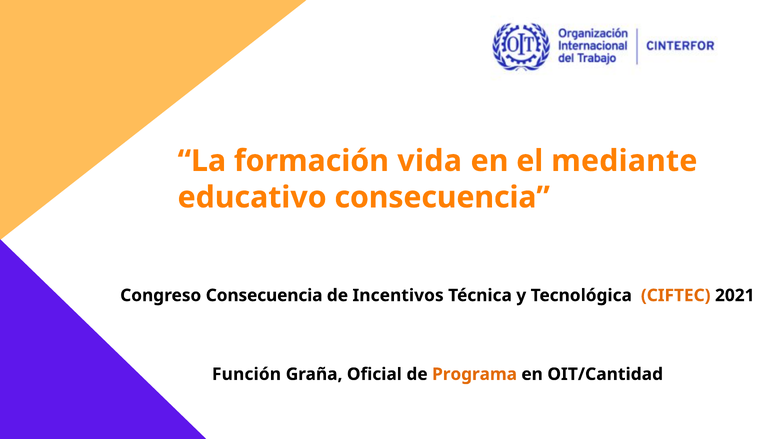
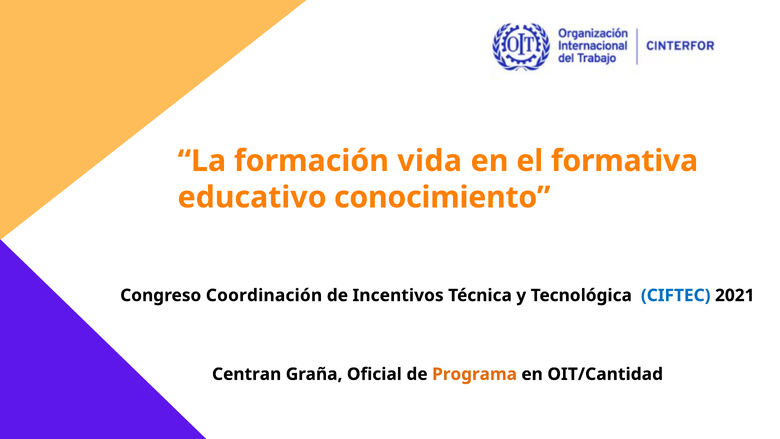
mediante: mediante -> formativa
educativo consecuencia: consecuencia -> conocimiento
Congreso Consecuencia: Consecuencia -> Coordinación
CIFTEC colour: orange -> blue
Función: Función -> Centran
